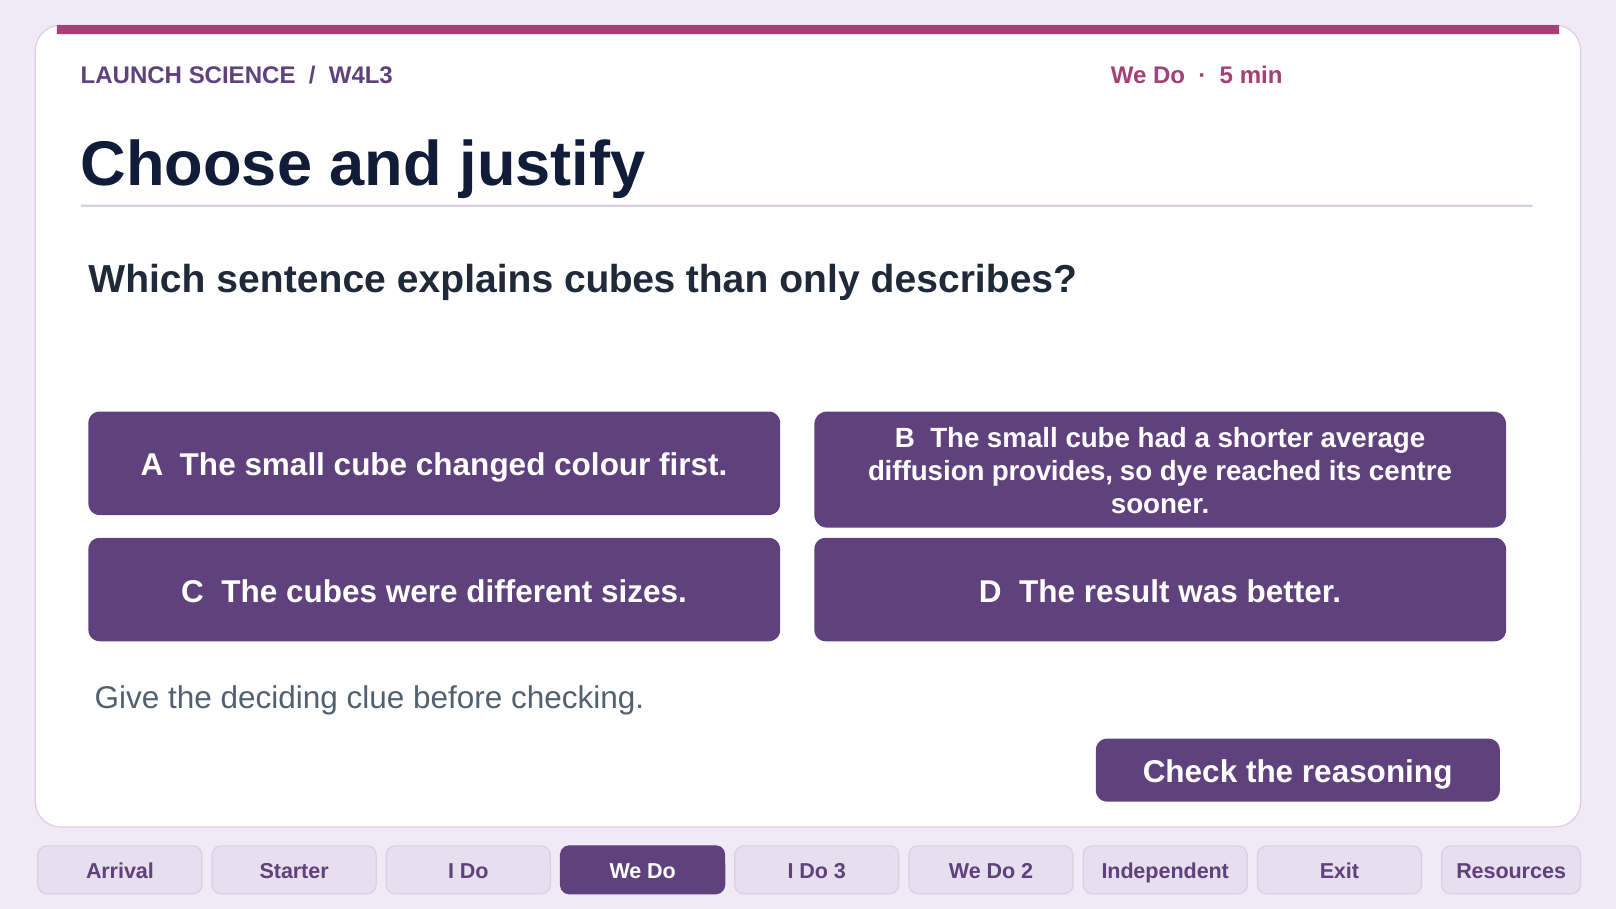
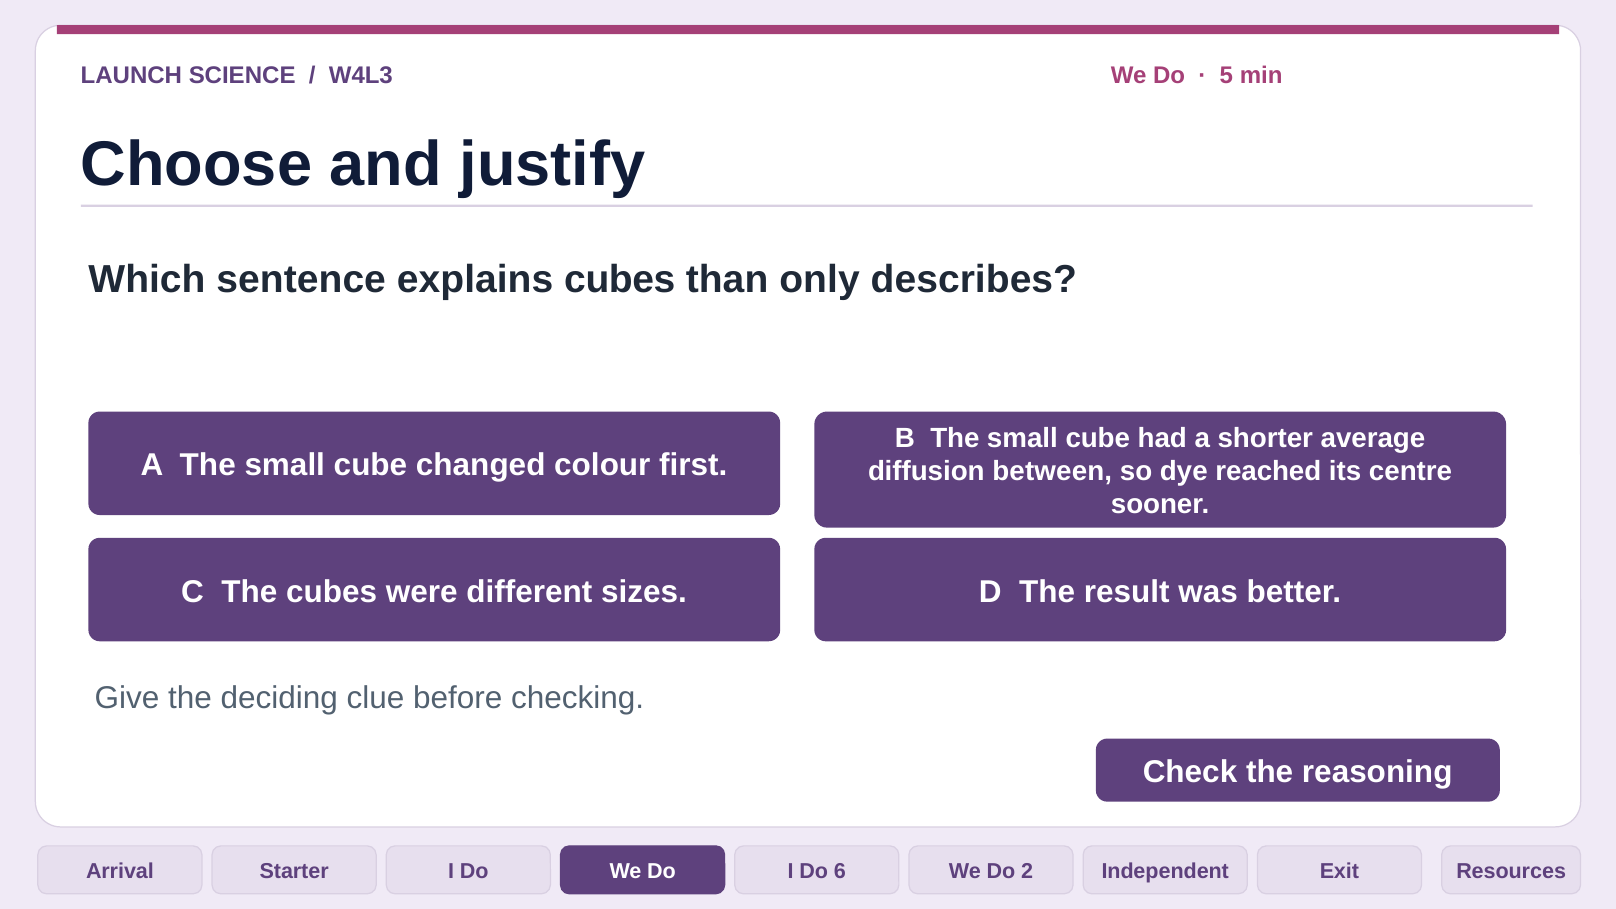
provides: provides -> between
3: 3 -> 6
